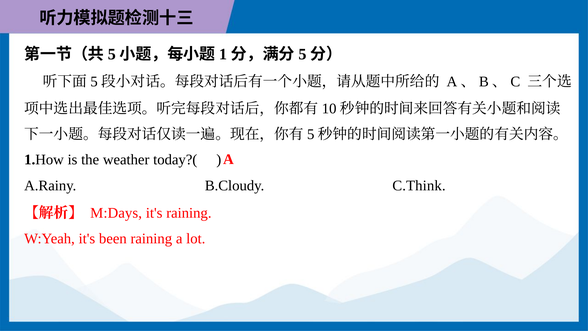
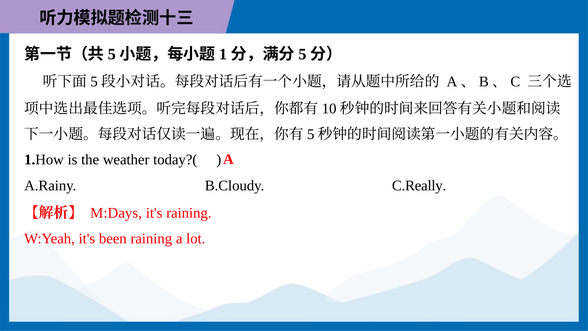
C.Think: C.Think -> C.Really
